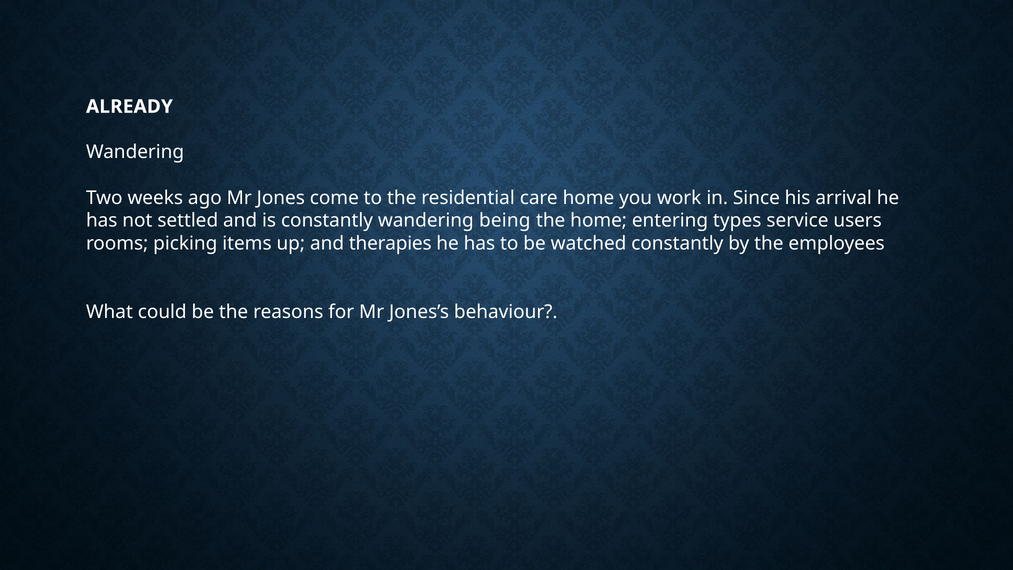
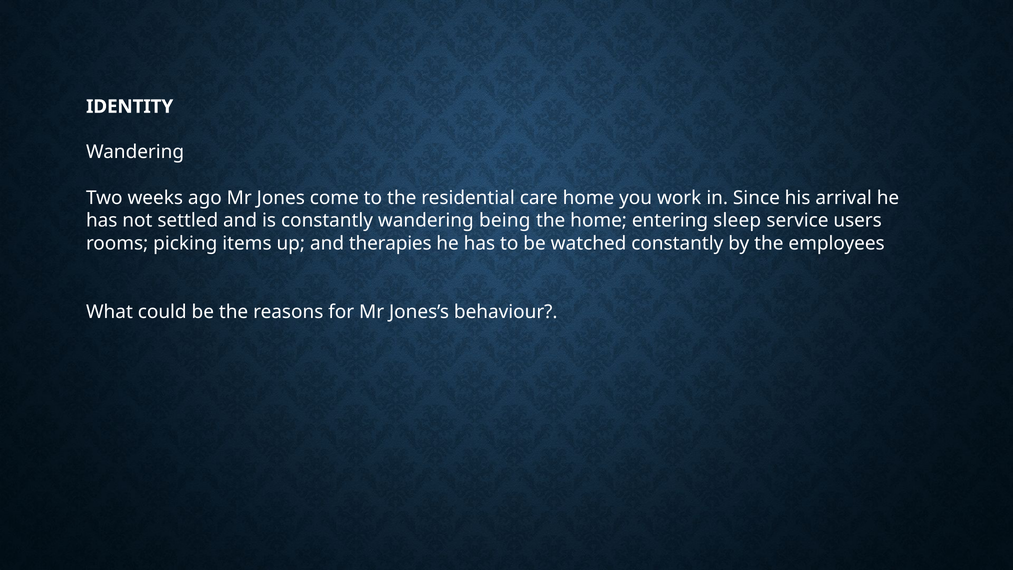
ALREADY: ALREADY -> IDENTITY
types: types -> sleep
